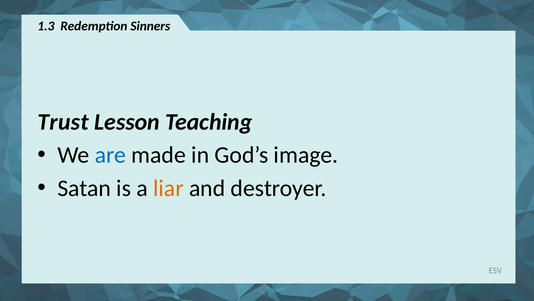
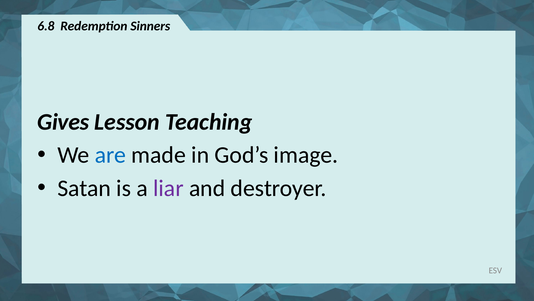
1.3: 1.3 -> 6.8
Trust: Trust -> Gives
liar colour: orange -> purple
